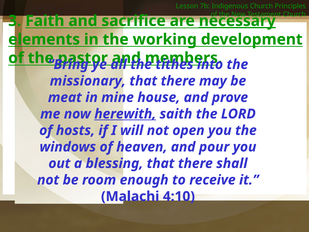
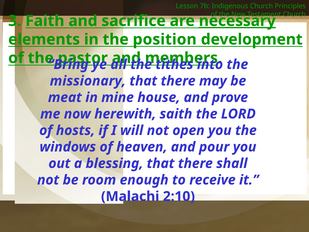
working: working -> position
herewith underline: present -> none
4:10: 4:10 -> 2:10
